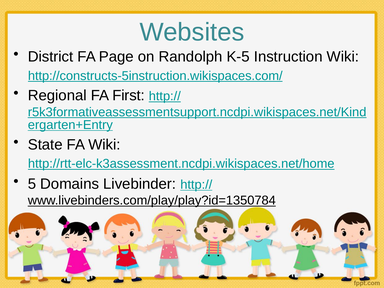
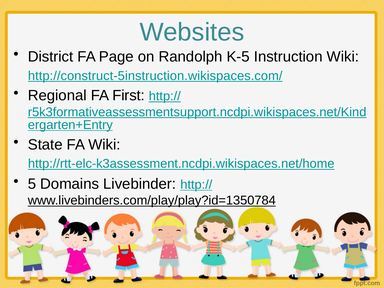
http://constructs-5instruction.wikispaces.com/: http://constructs-5instruction.wikispaces.com/ -> http://construct-5instruction.wikispaces.com/
